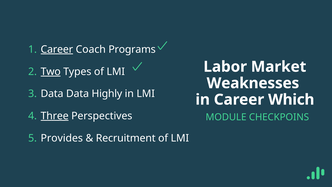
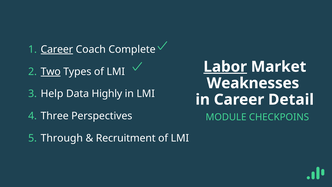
Programs: Programs -> Complete
Labor underline: none -> present
Data at (52, 94): Data -> Help
Which: Which -> Detail
Three underline: present -> none
Provides: Provides -> Through
